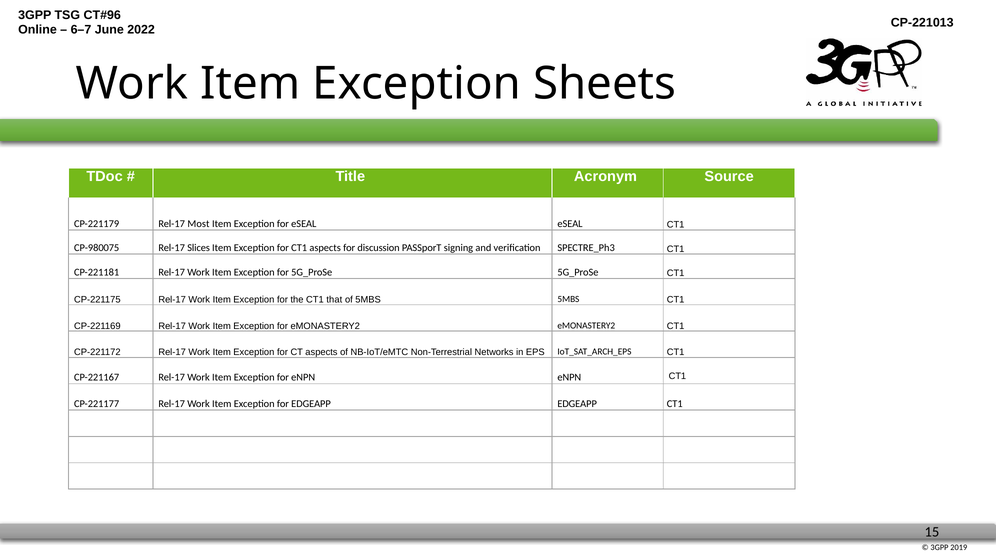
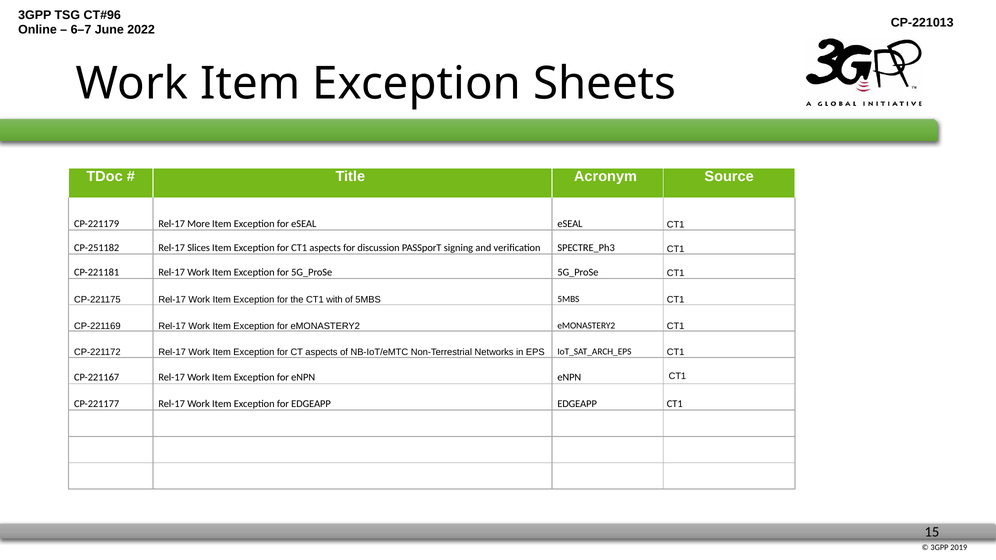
Most: Most -> More
CP-980075: CP-980075 -> CP-251182
that: that -> with
